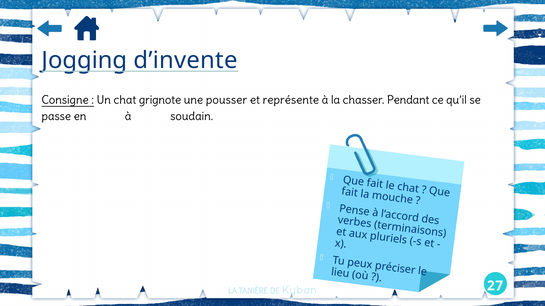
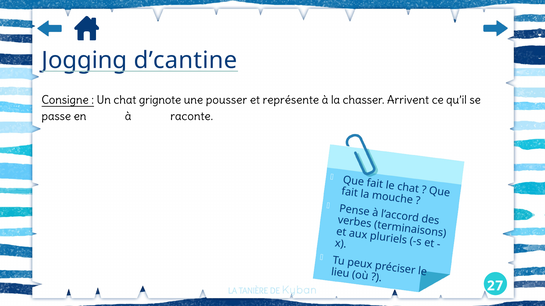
d’invente: d’invente -> d’cantine
Pendant: Pendant -> Arrivent
soudain: soudain -> raconte
